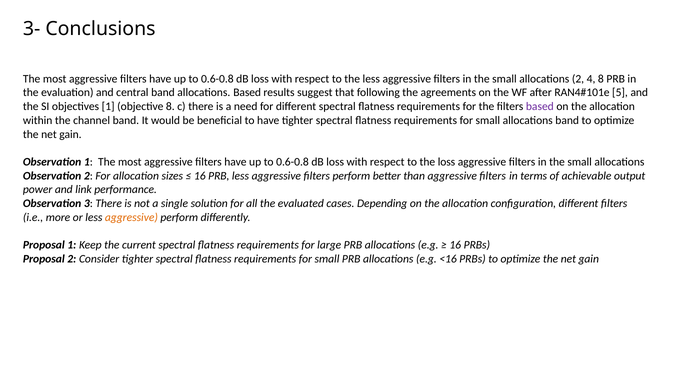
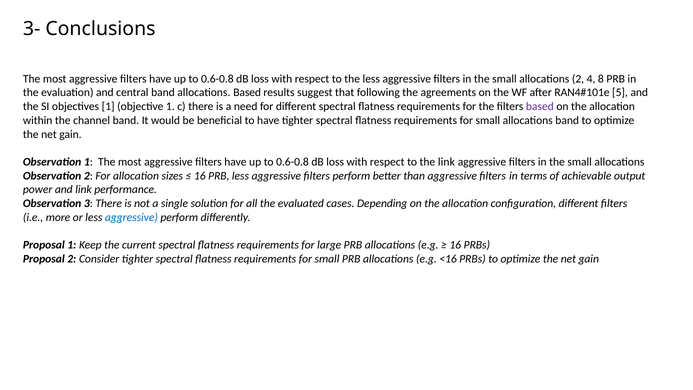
objective 8: 8 -> 1
the loss: loss -> link
aggressive at (131, 217) colour: orange -> blue
